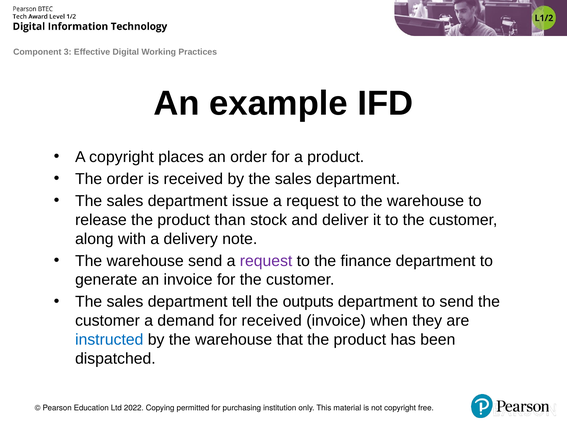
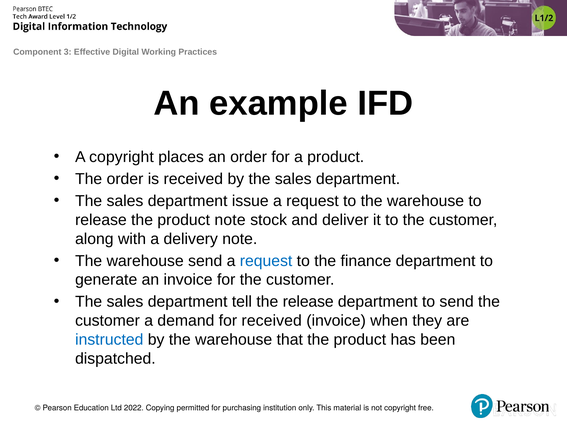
product than: than -> note
request at (266, 261) colour: purple -> blue
the outputs: outputs -> release
